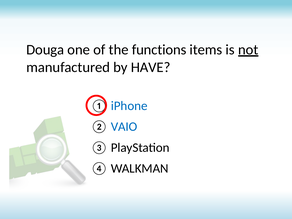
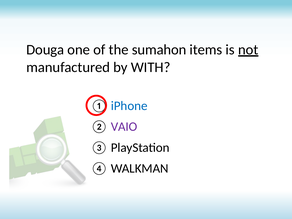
functions: functions -> sumahon
HAVE: HAVE -> WITH
VAIO colour: blue -> purple
